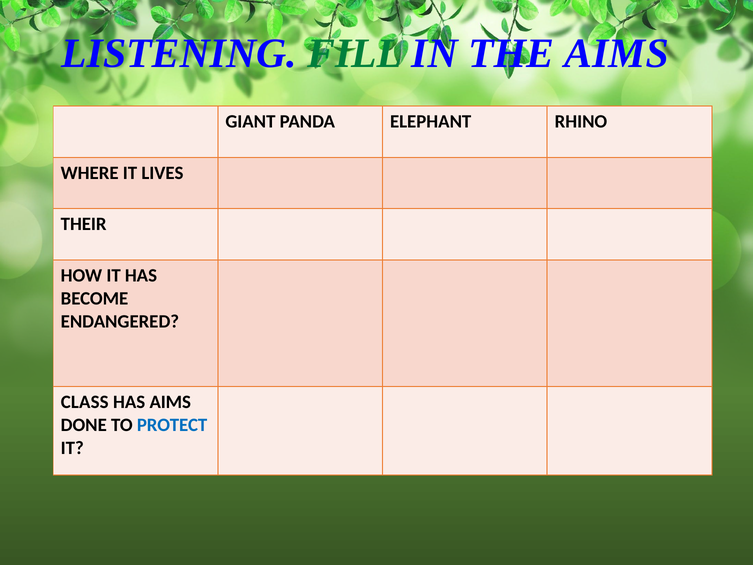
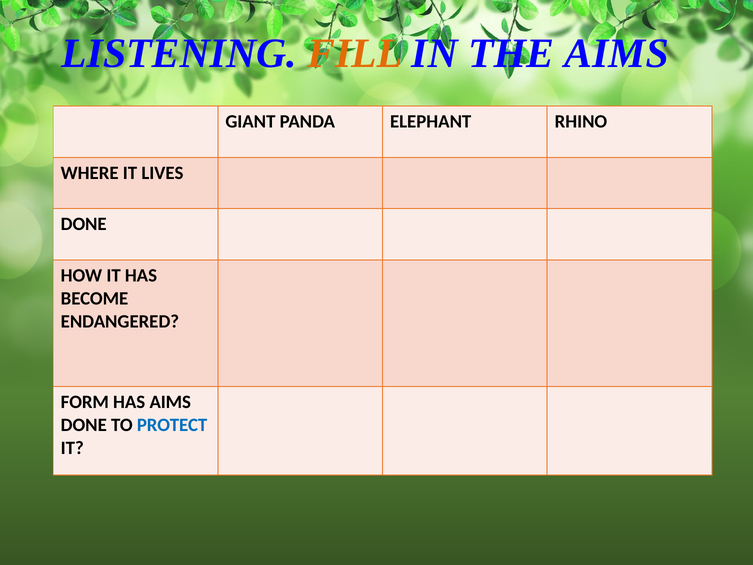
FILL colour: green -> orange
THEIR at (84, 224): THEIR -> DONE
CLASS: CLASS -> FORM
